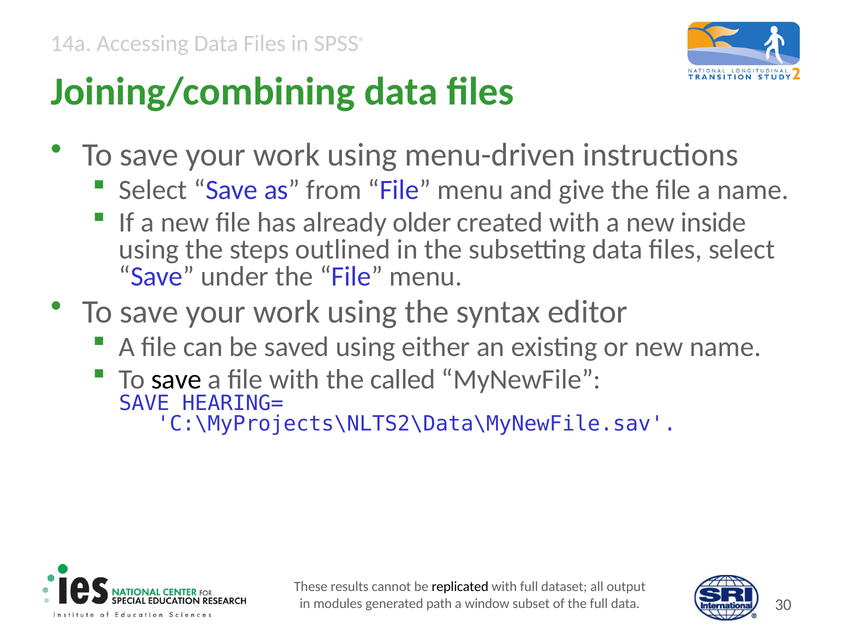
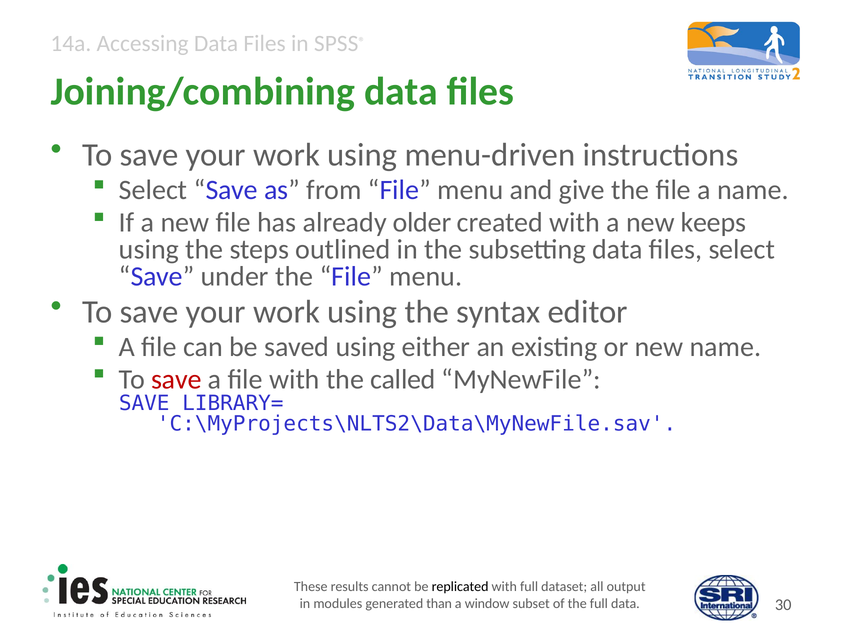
inside: inside -> keeps
save at (176, 380) colour: black -> red
HEARING=: HEARING= -> LIBRARY=
path: path -> than
